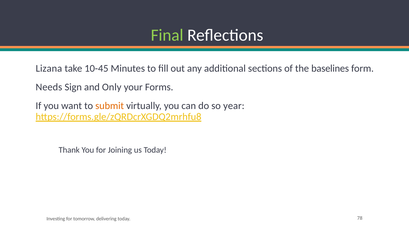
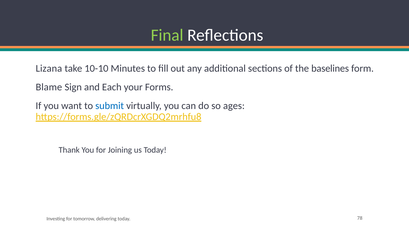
10-45: 10-45 -> 10-10
Needs: Needs -> Blame
Only: Only -> Each
submit colour: orange -> blue
year: year -> ages
